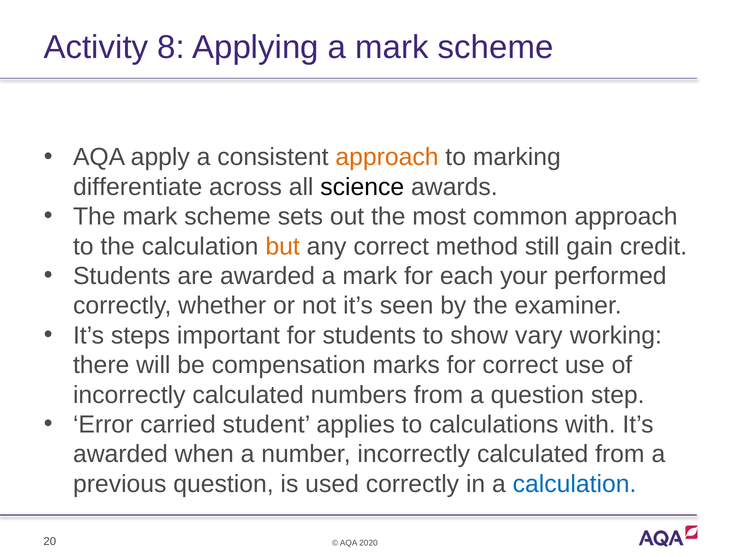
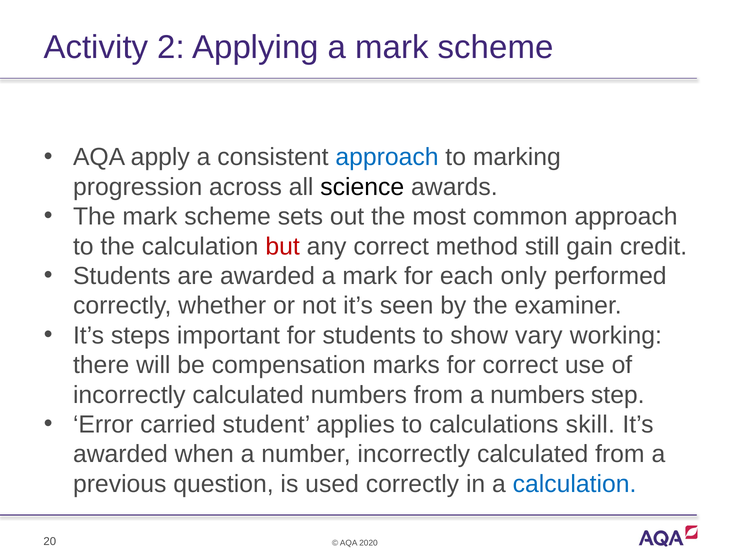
8: 8 -> 2
approach at (387, 157) colour: orange -> blue
differentiate: differentiate -> progression
but colour: orange -> red
your: your -> only
a question: question -> numbers
with: with -> skill
